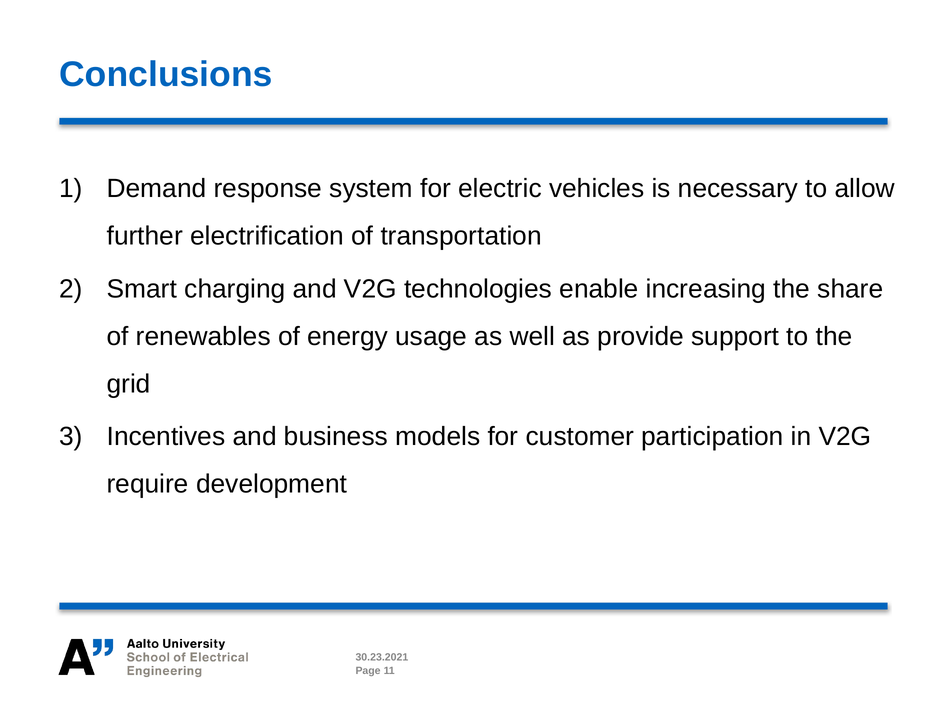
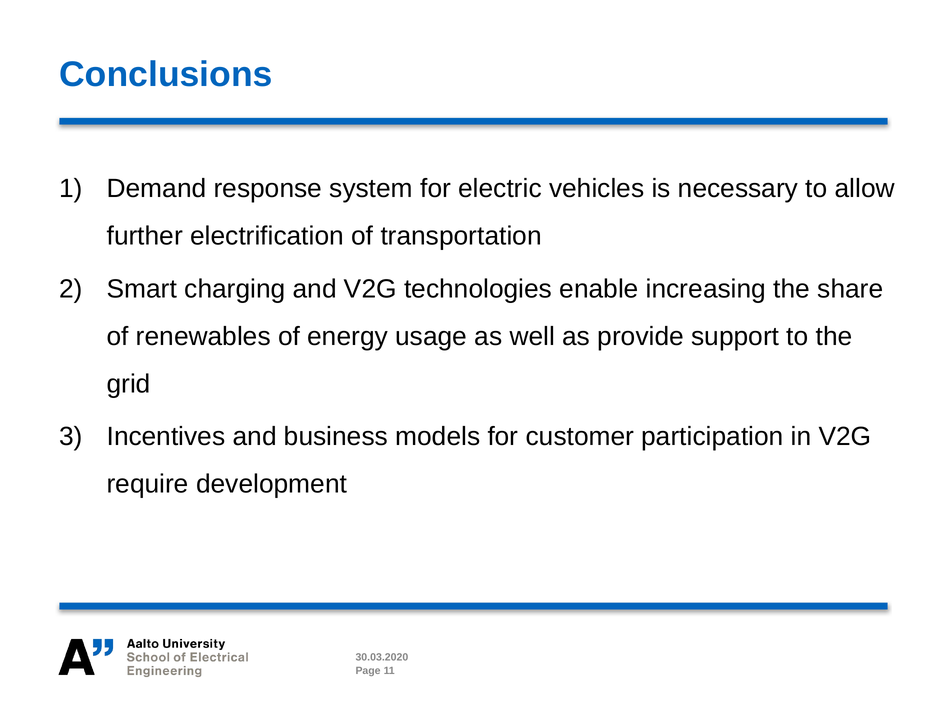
30.23.2021: 30.23.2021 -> 30.03.2020
